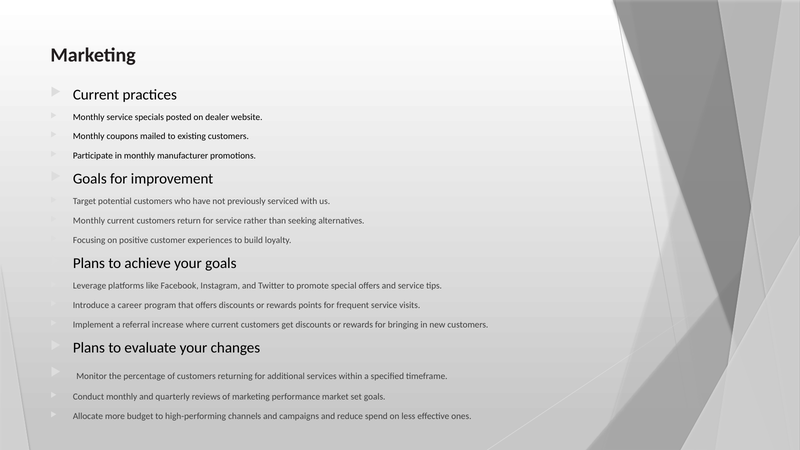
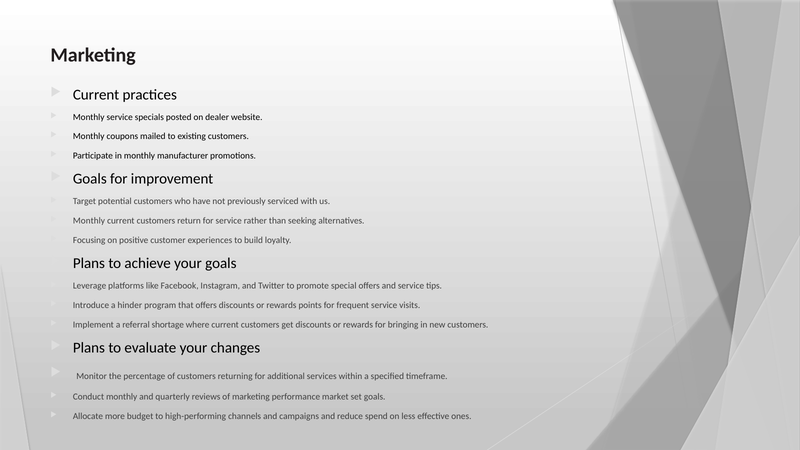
career: career -> hinder
increase: increase -> shortage
